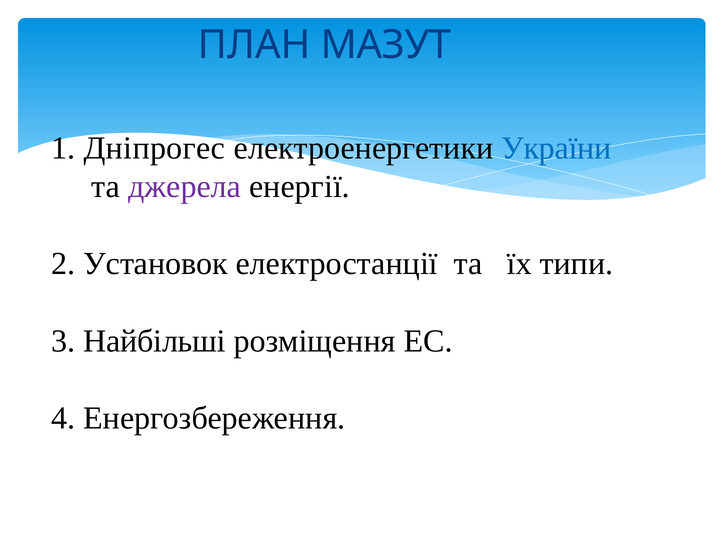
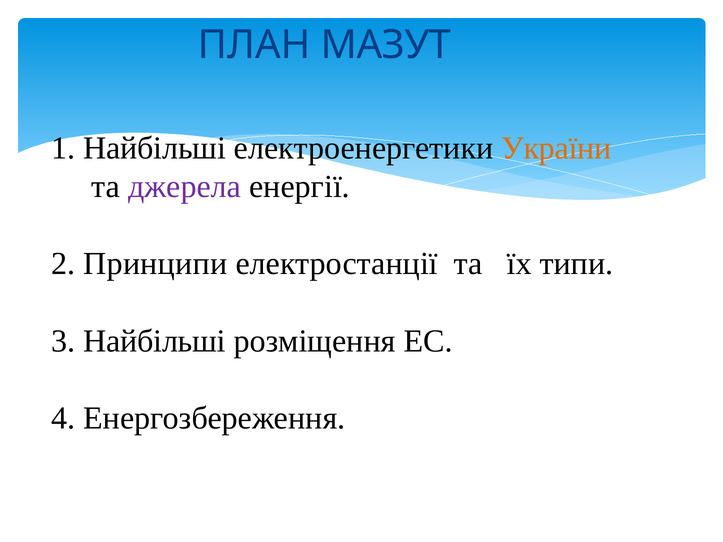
1 Дніпрогес: Дніпрогес -> Найбільші
України colour: blue -> orange
Установок: Установок -> Принципи
